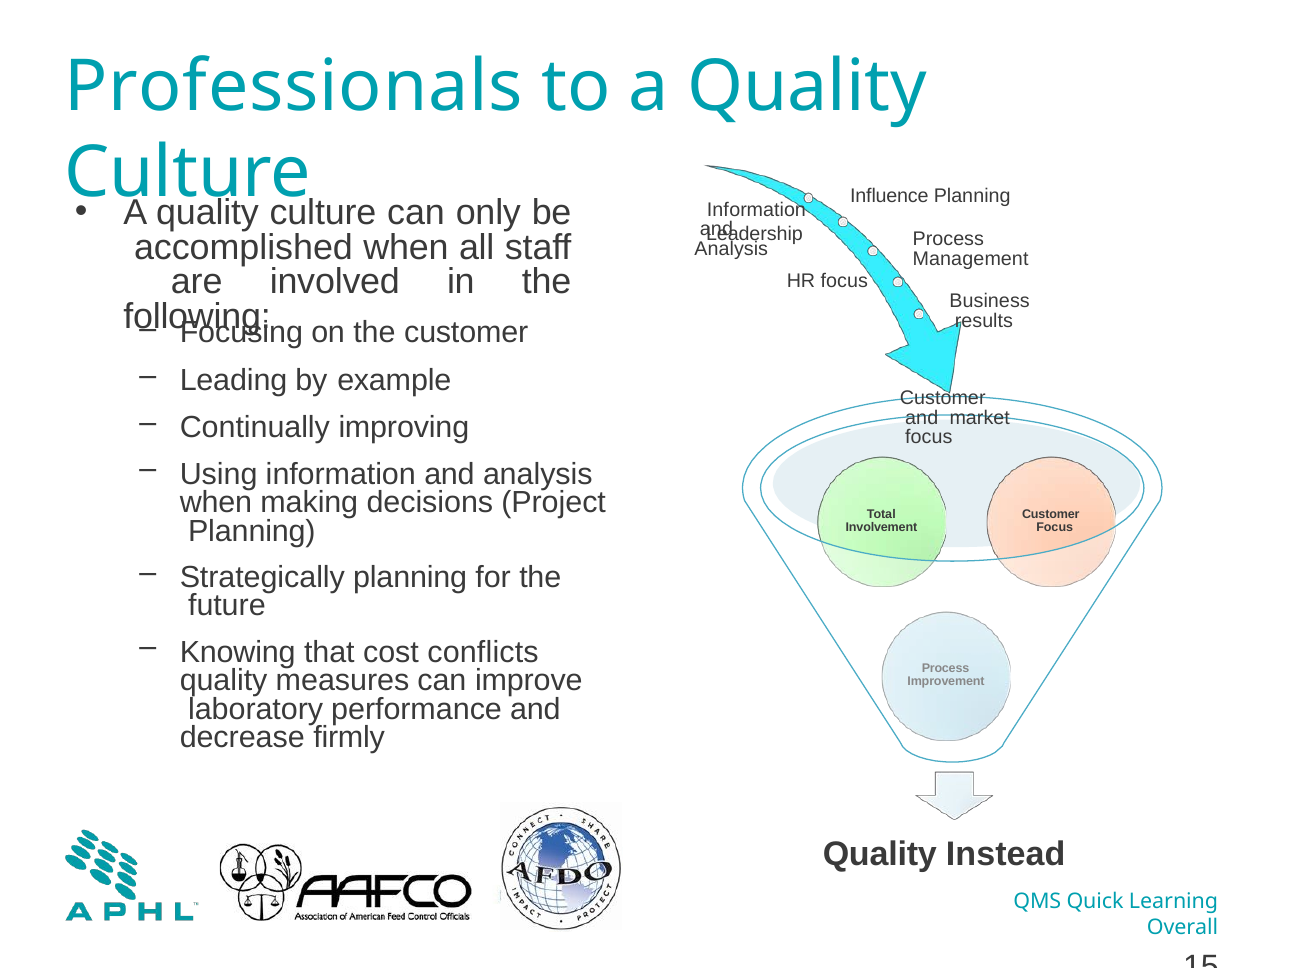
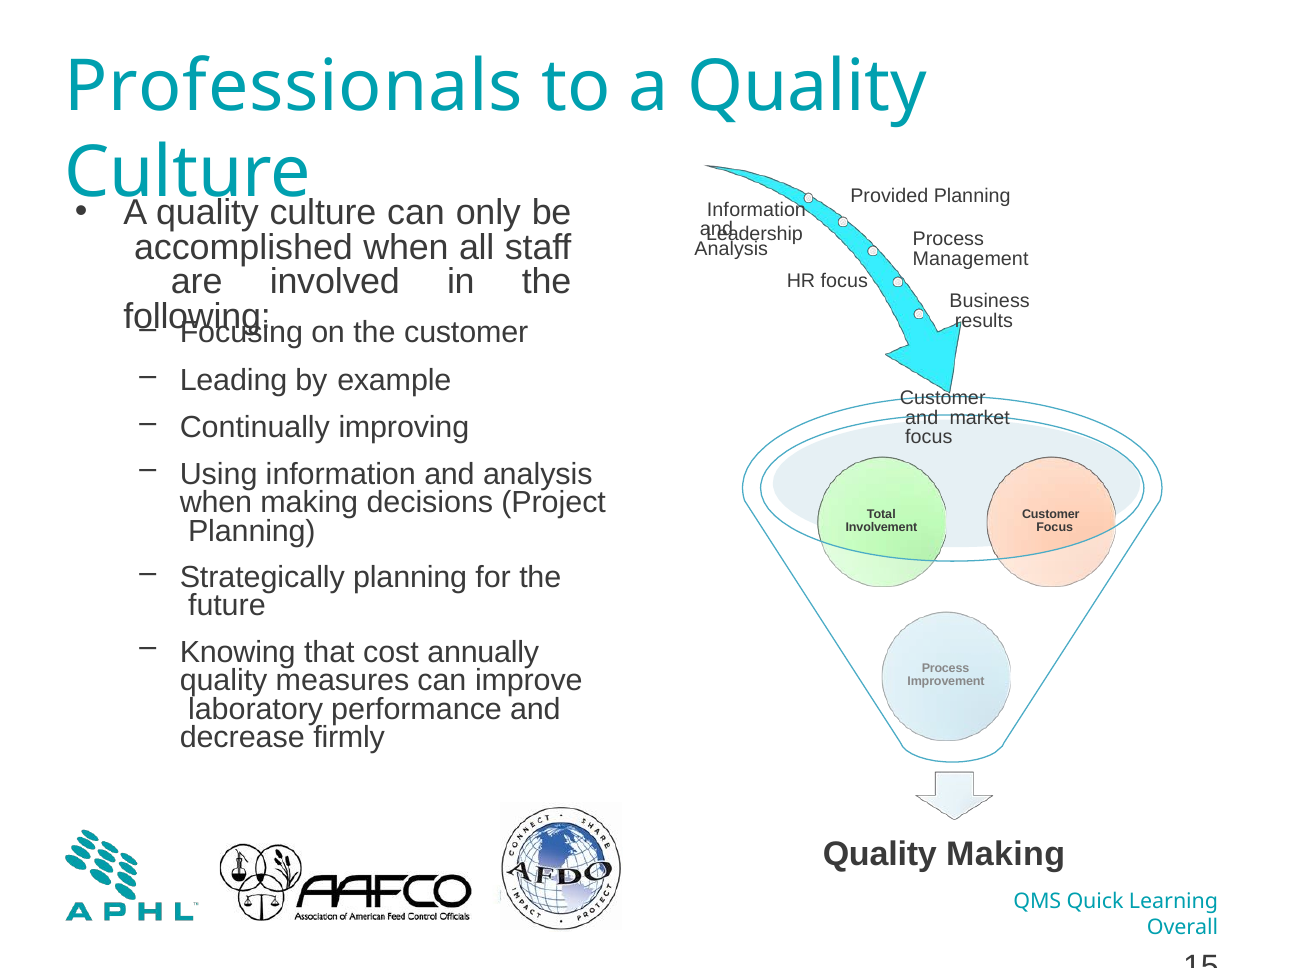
Influence: Influence -> Provided
conflicts: conflicts -> annually
Quality Instead: Instead -> Making
